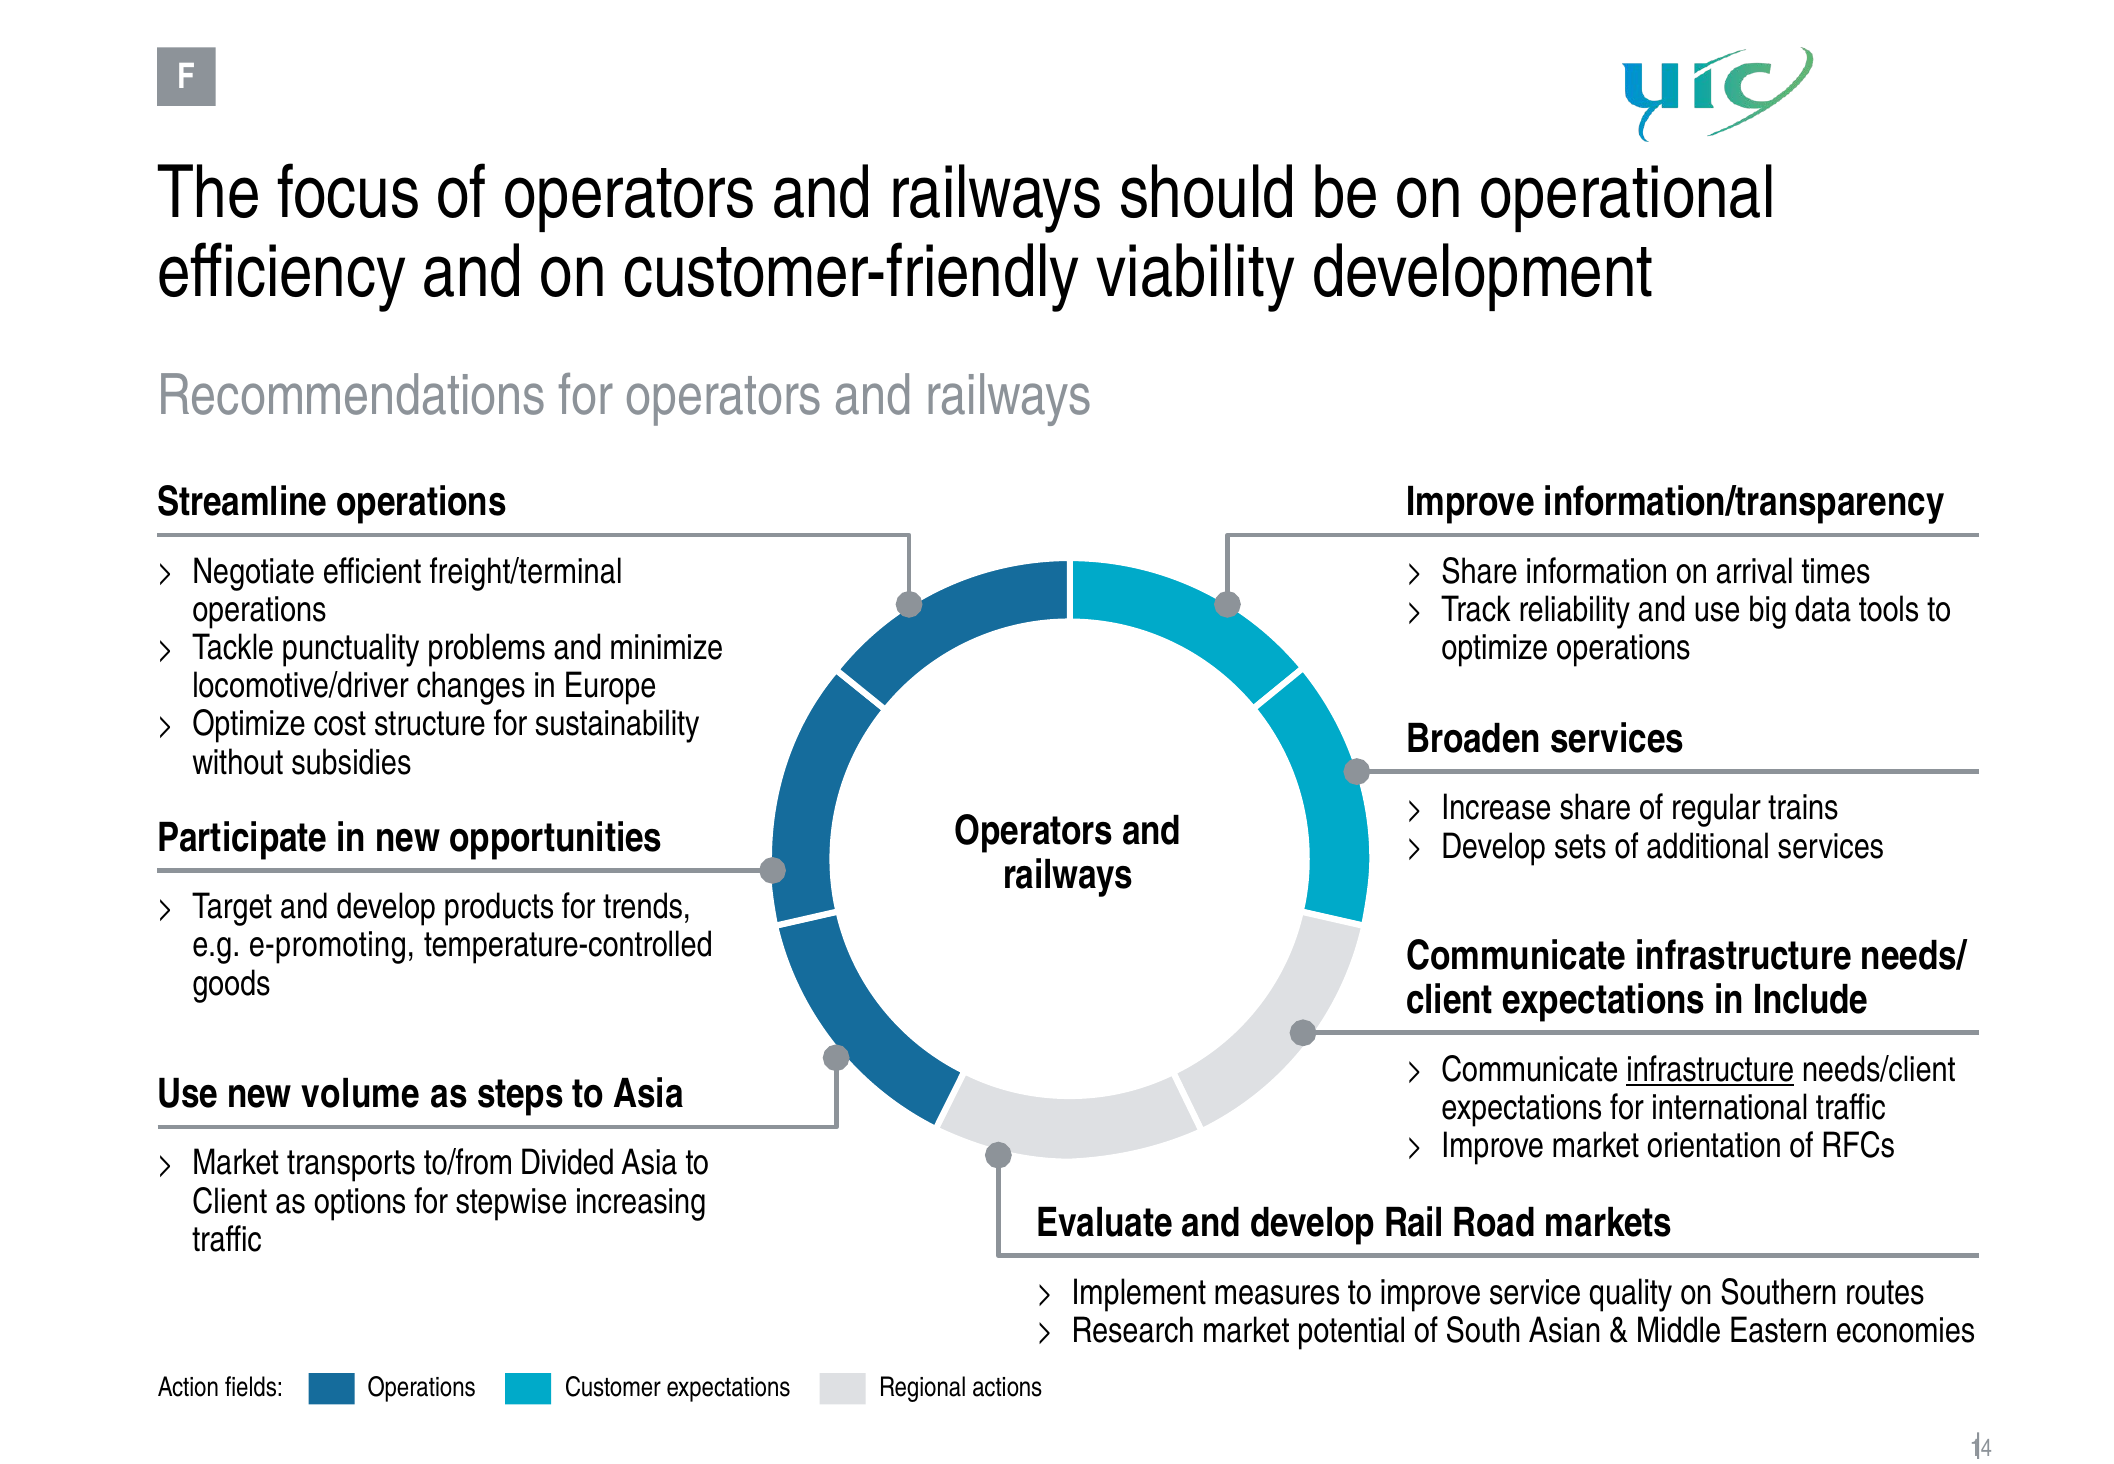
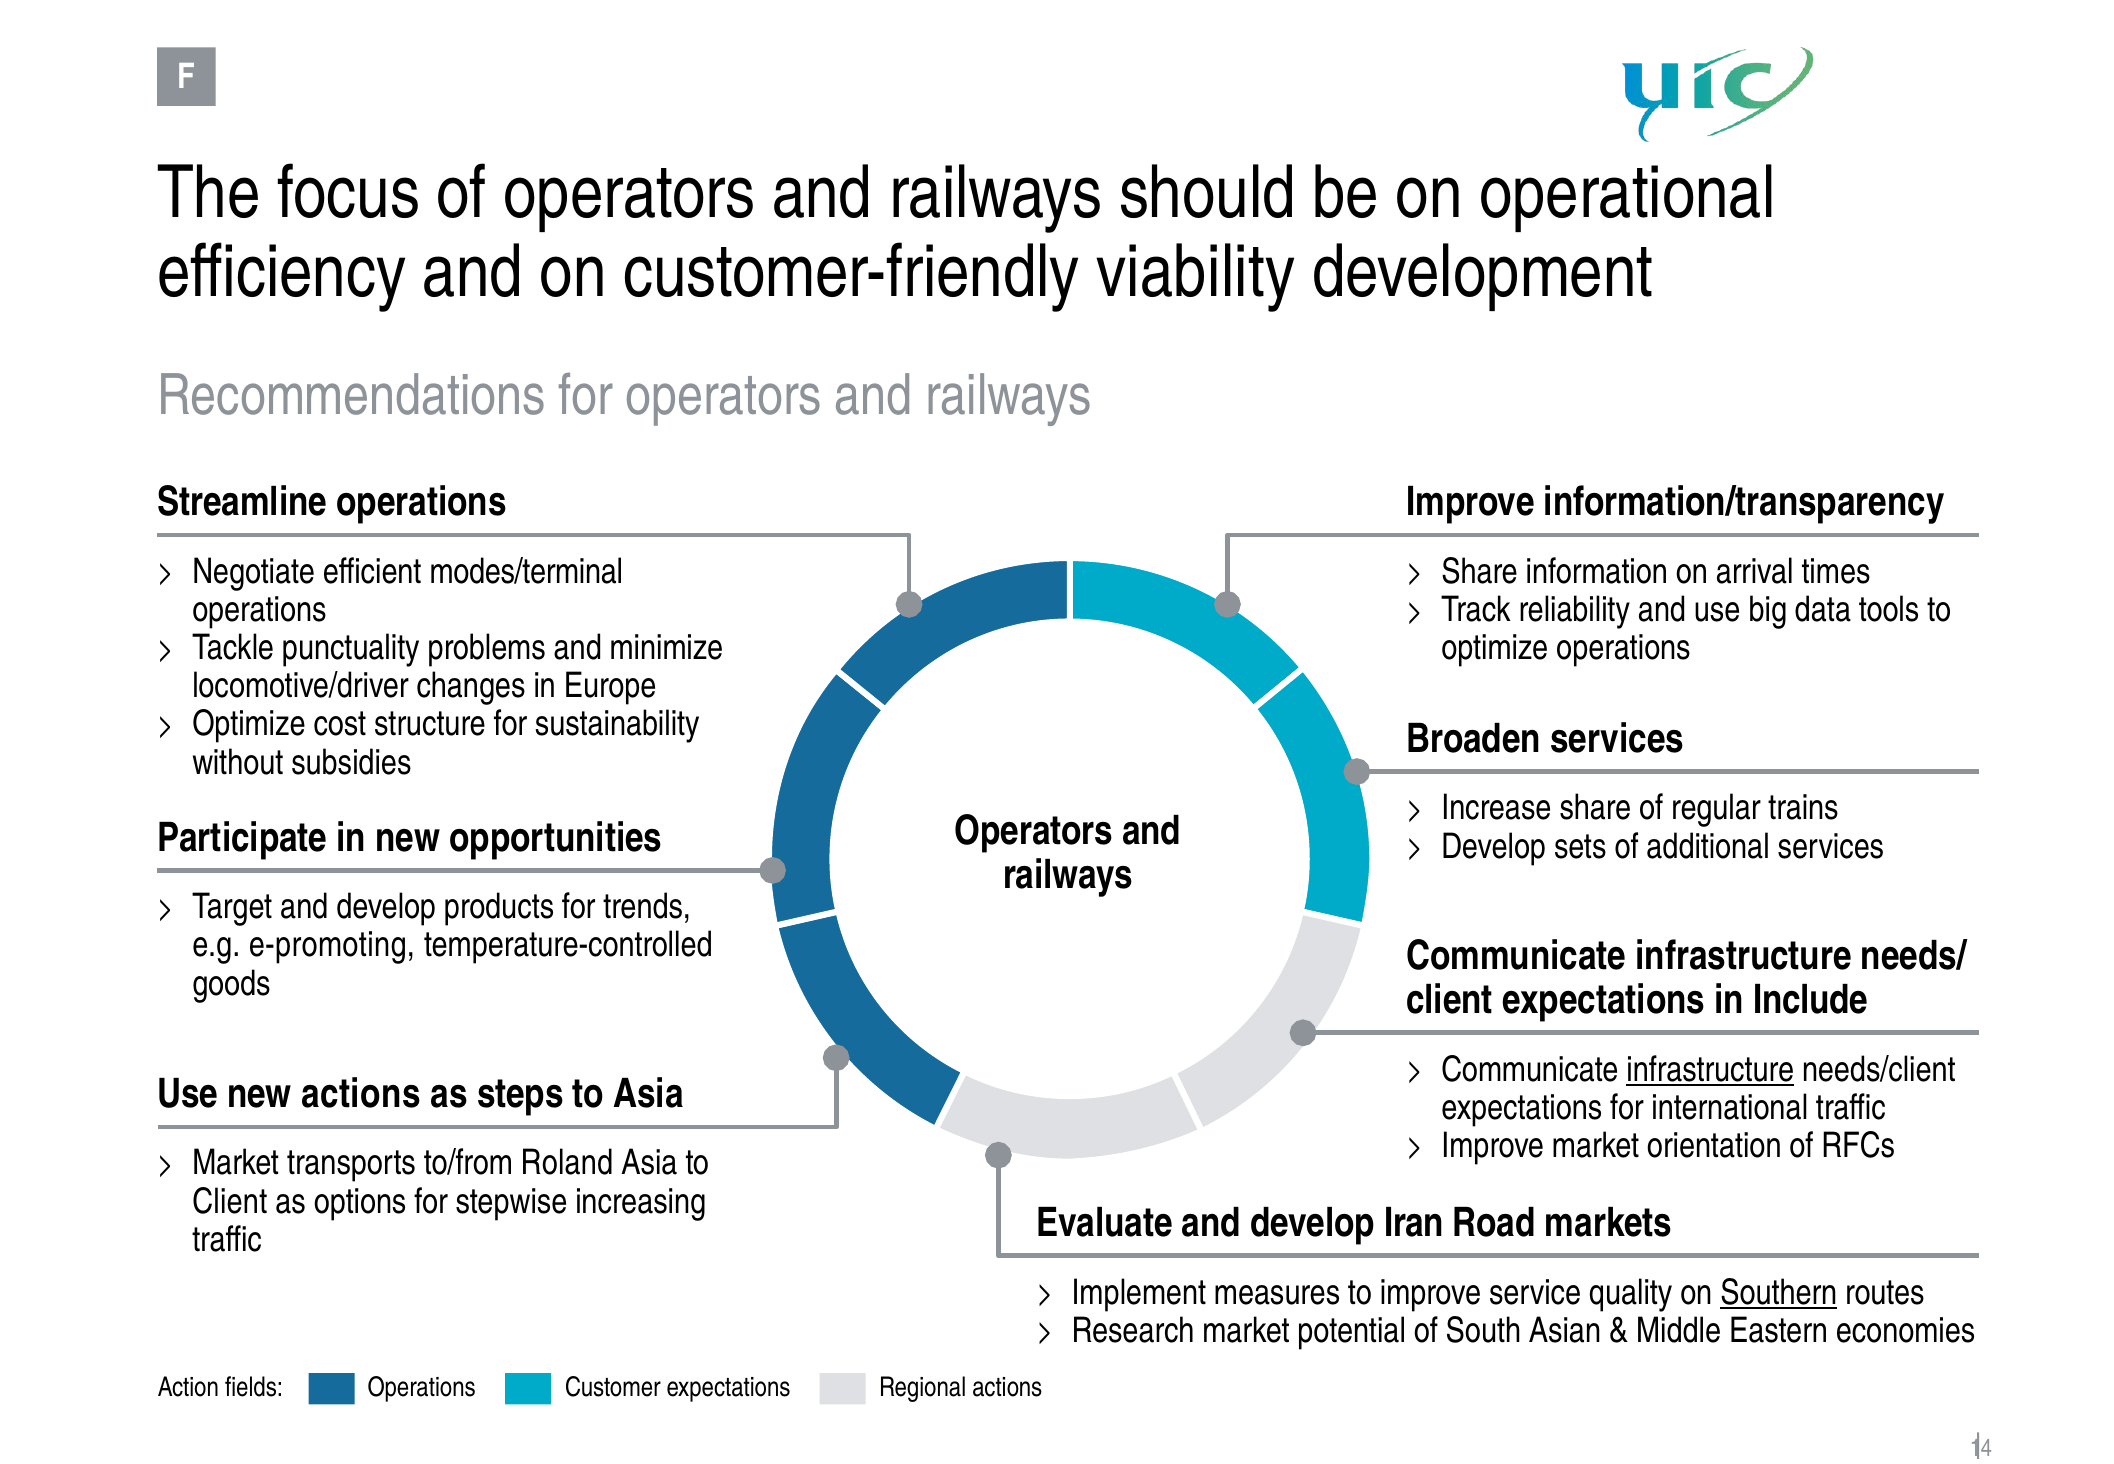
freight/terminal: freight/terminal -> modes/terminal
new volume: volume -> actions
Divided: Divided -> Roland
Rail: Rail -> Iran
Southern underline: none -> present
